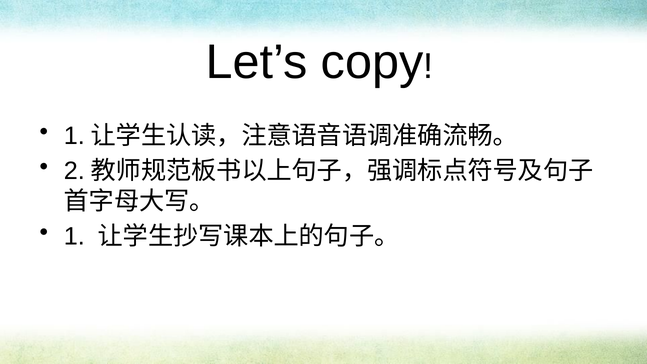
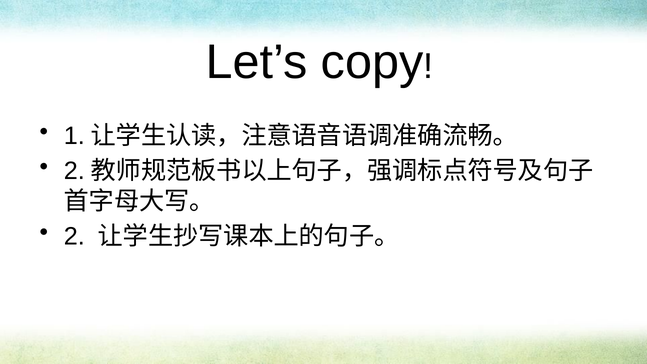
1 at (74, 237): 1 -> 2
